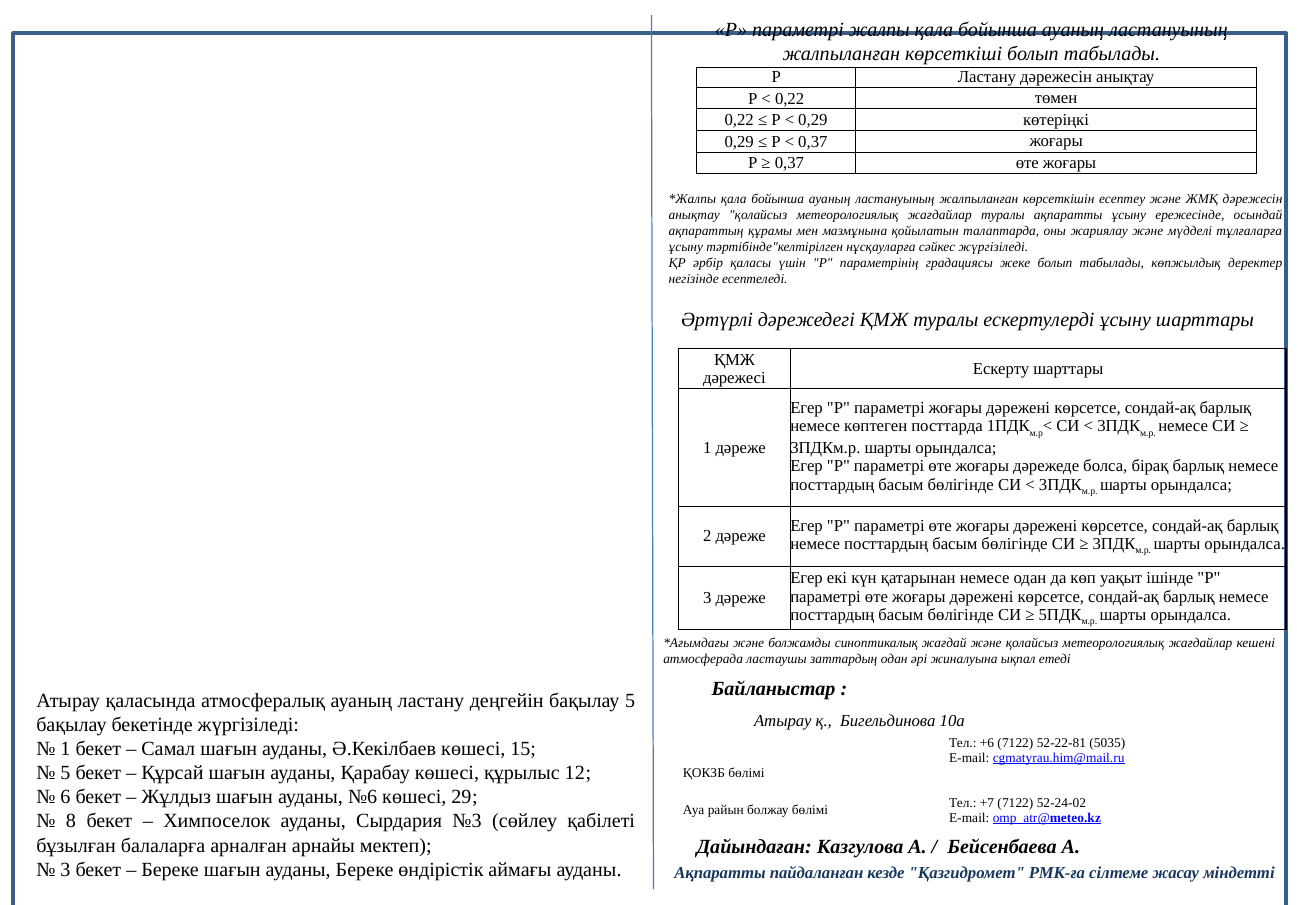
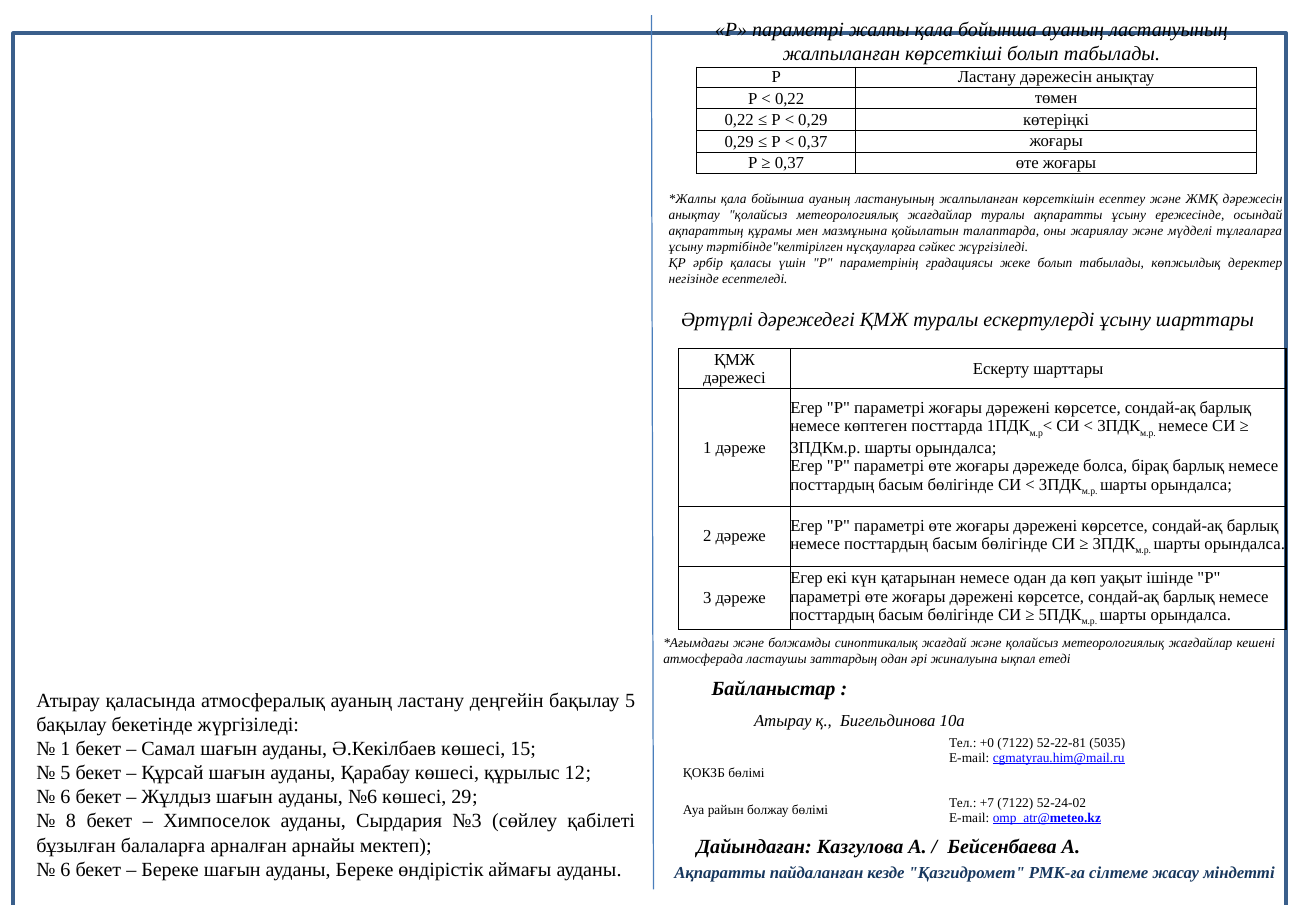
+6: +6 -> +0
3 at (65, 869): 3 -> 6
